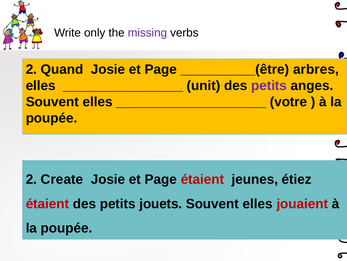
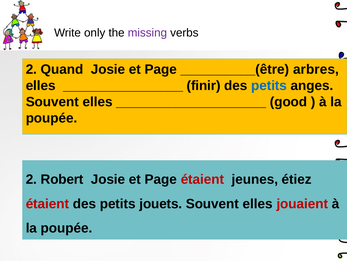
unit: unit -> finir
petits at (269, 85) colour: purple -> blue
votre: votre -> good
Create: Create -> Robert
